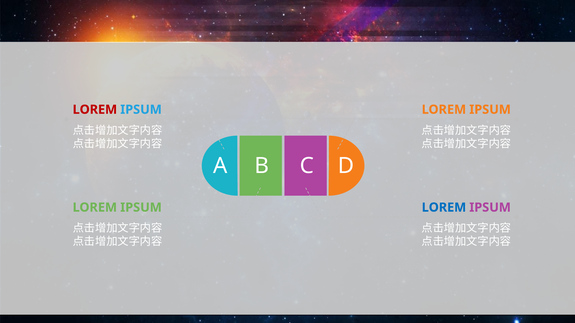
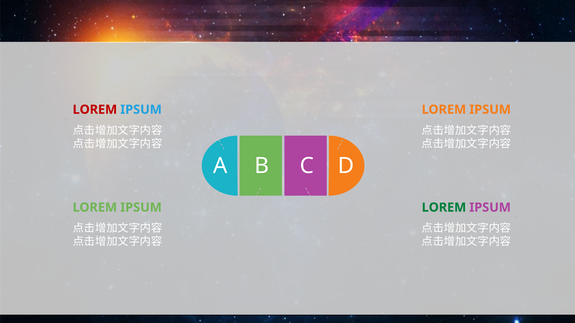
LOREM at (444, 208) colour: blue -> green
